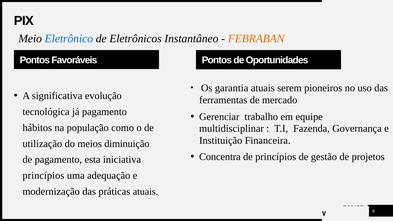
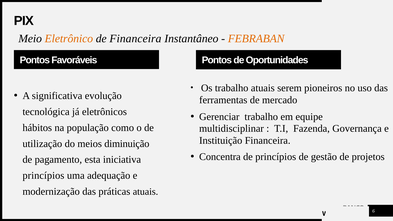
Eletrônico colour: blue -> orange
de Eletrônicos: Eletrônicos -> Financeira
Os garantia: garantia -> trabalho
já pagamento: pagamento -> eletrônicos
